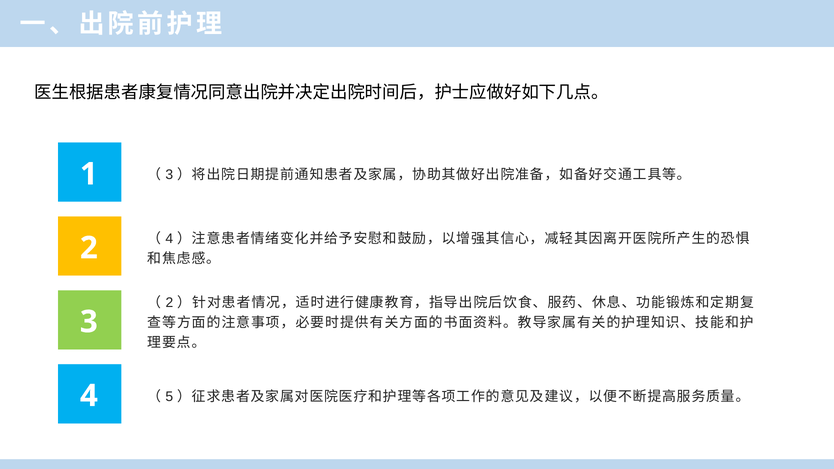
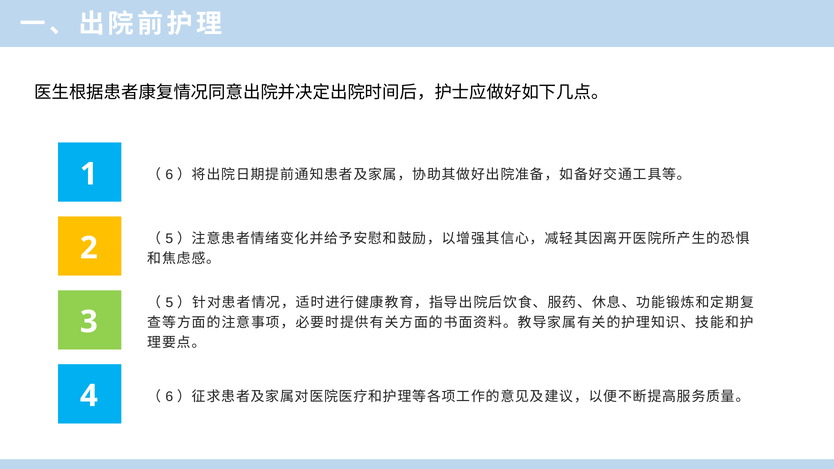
3 at (169, 175): 3 -> 6
4 at (169, 239): 4 -> 5
2 at (169, 303): 2 -> 5
5 at (169, 397): 5 -> 6
